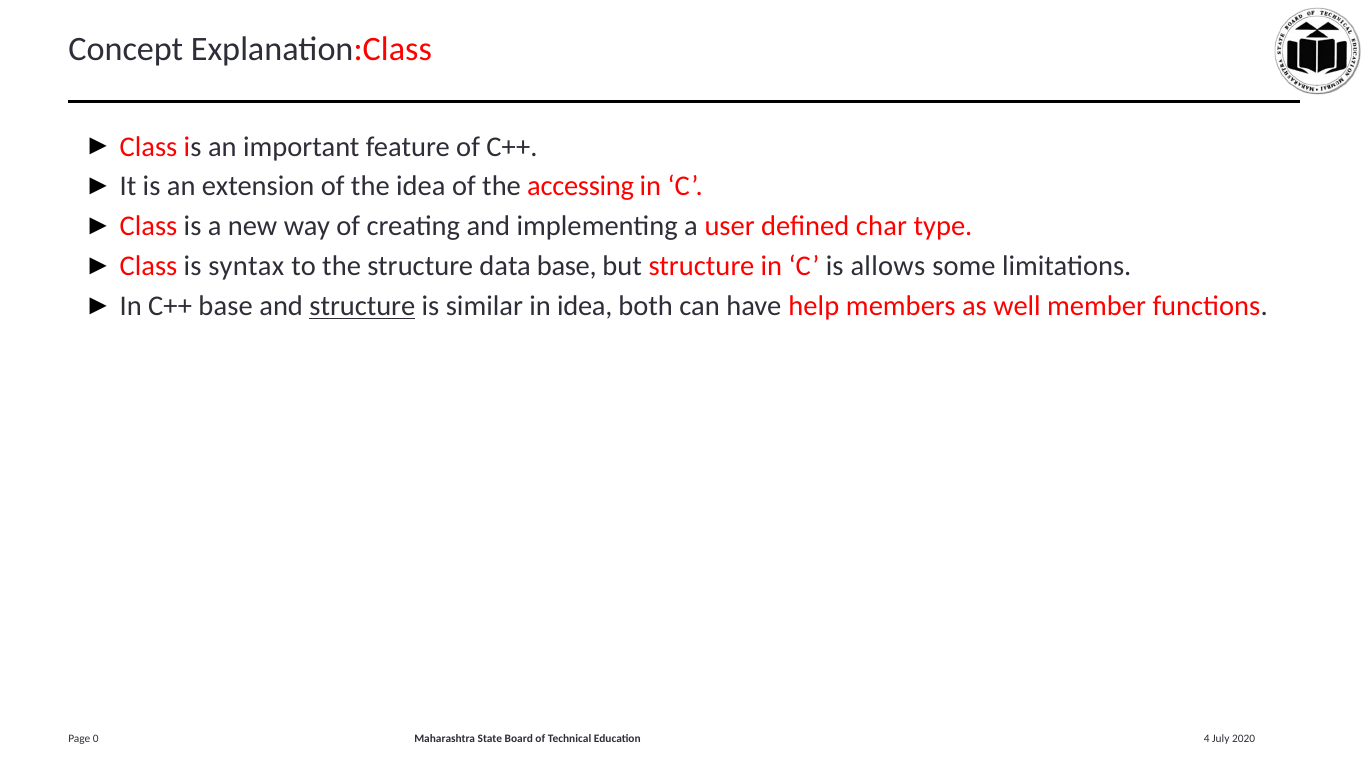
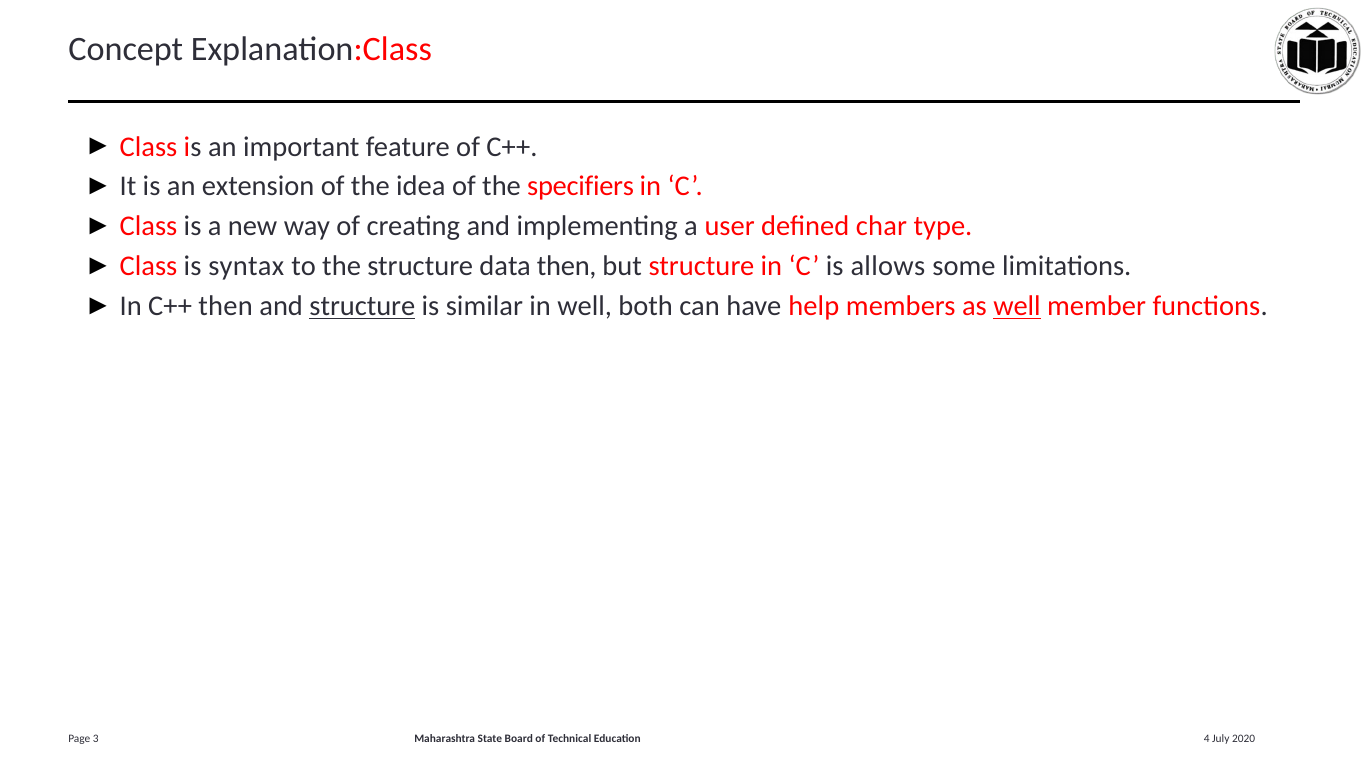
accessing: accessing -> specifiers
data base: base -> then
C++ base: base -> then
in idea: idea -> well
well at (1017, 306) underline: none -> present
0: 0 -> 3
